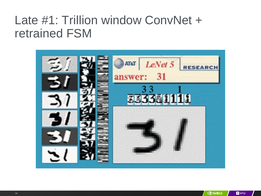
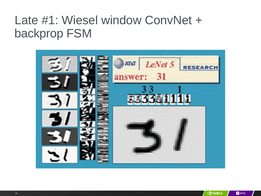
Trillion: Trillion -> Wiesel
retrained: retrained -> backprop
